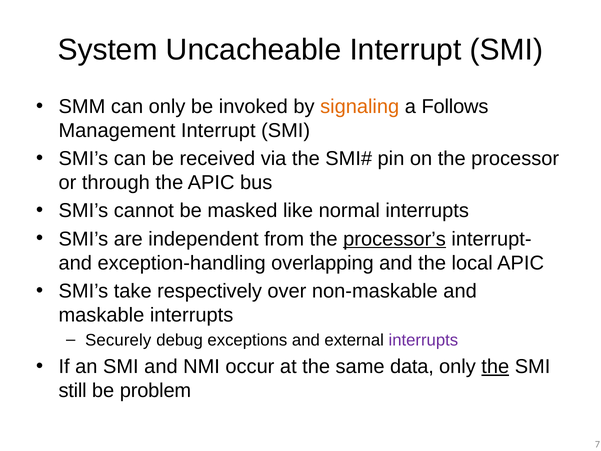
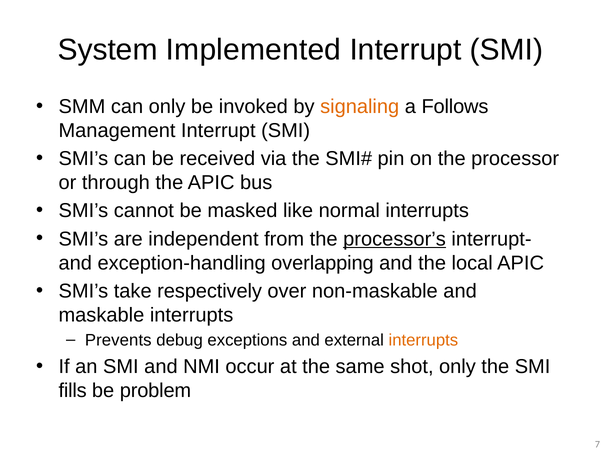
Uncacheable: Uncacheable -> Implemented
Securely: Securely -> Prevents
interrupts at (423, 340) colour: purple -> orange
data: data -> shot
the at (495, 366) underline: present -> none
still: still -> fills
